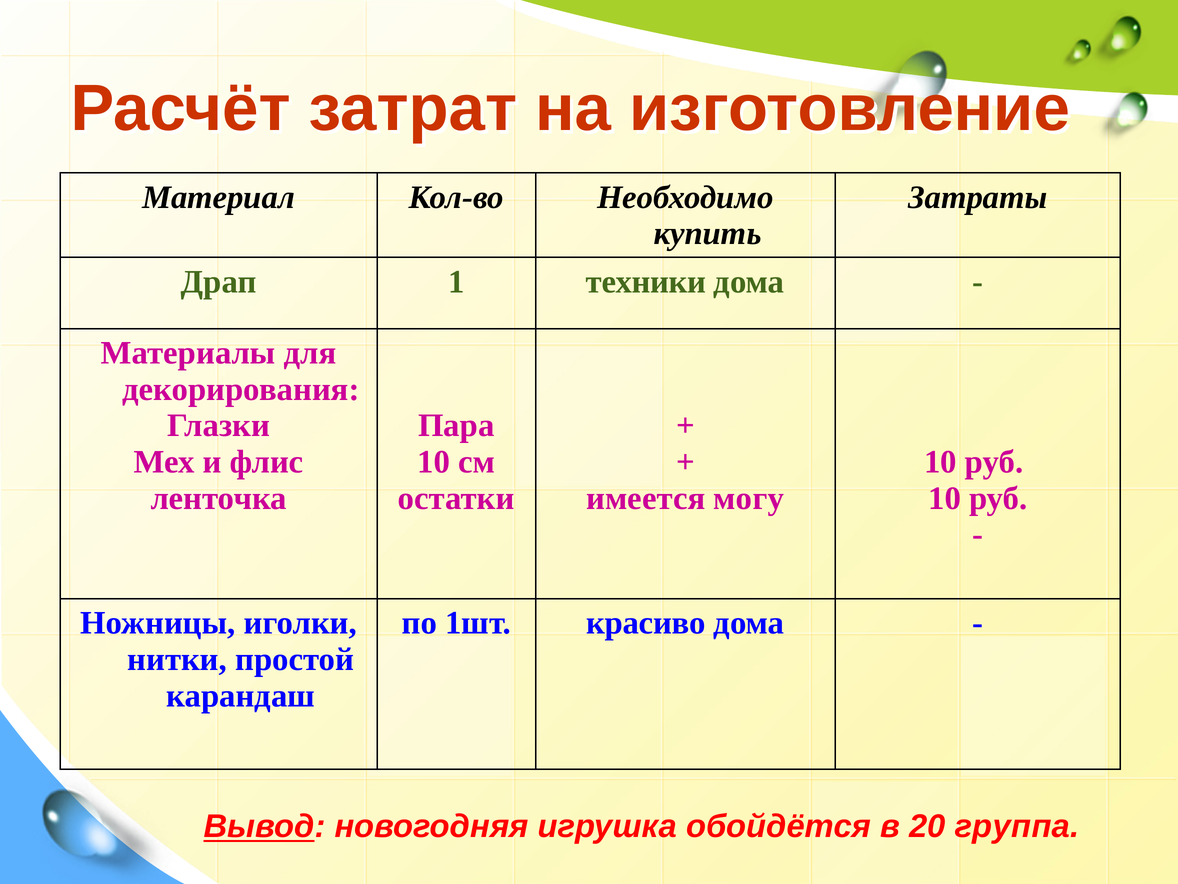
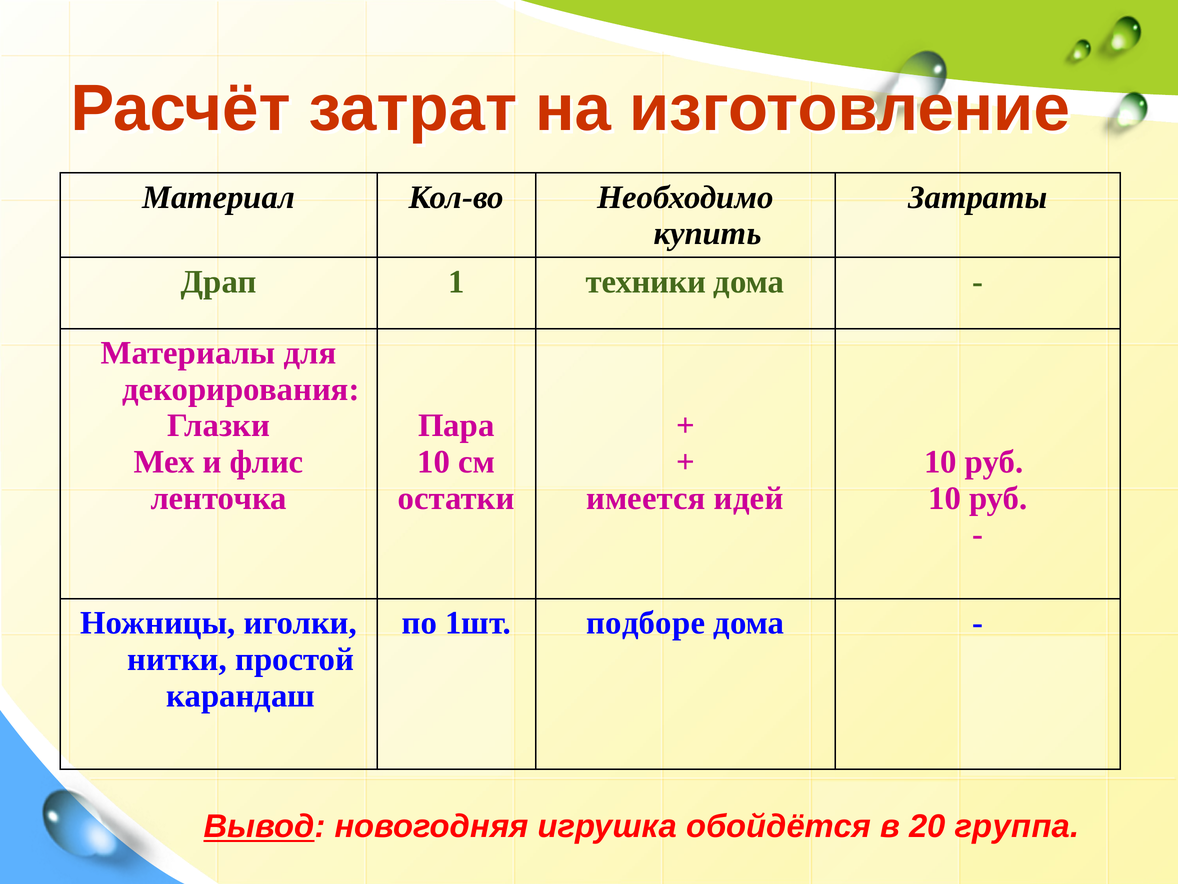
могу: могу -> идей
красиво: красиво -> подборе
